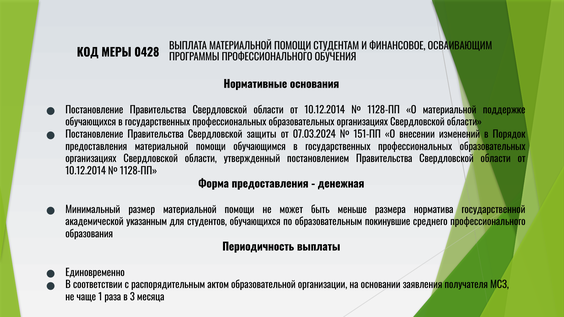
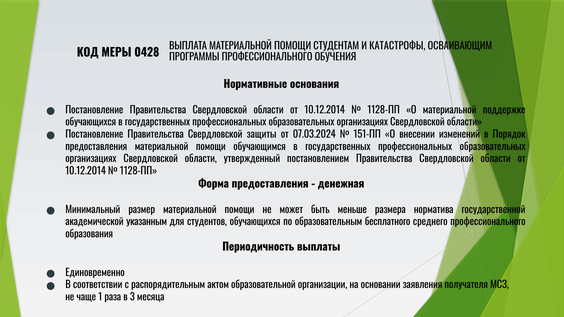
ФИНАНСОВОЕ: ФИНАНСОВОЕ -> КАТАСТРОФЫ
покинувшие: покинувшие -> бесплатного
